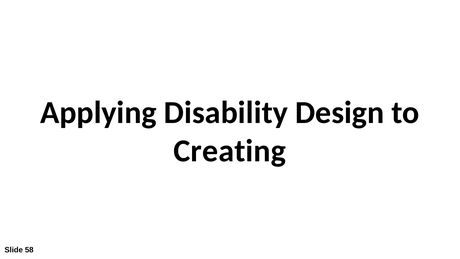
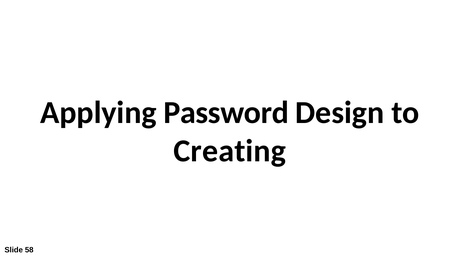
Disability: Disability -> Password
